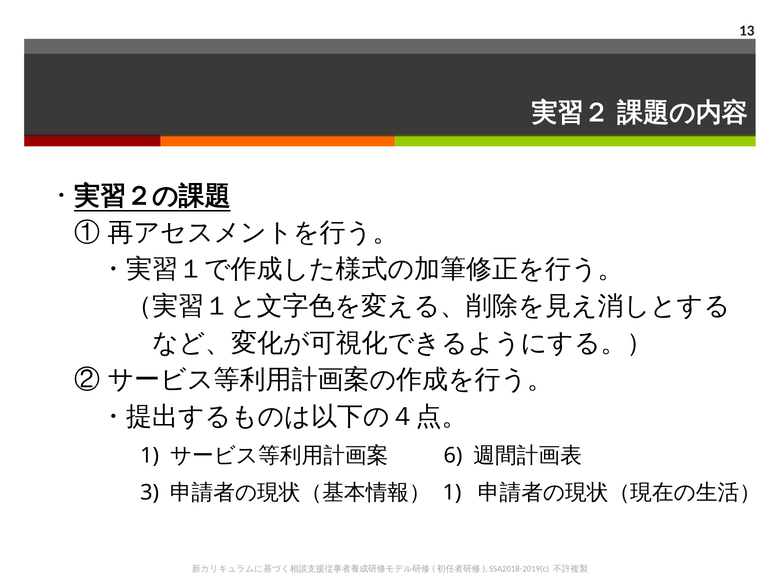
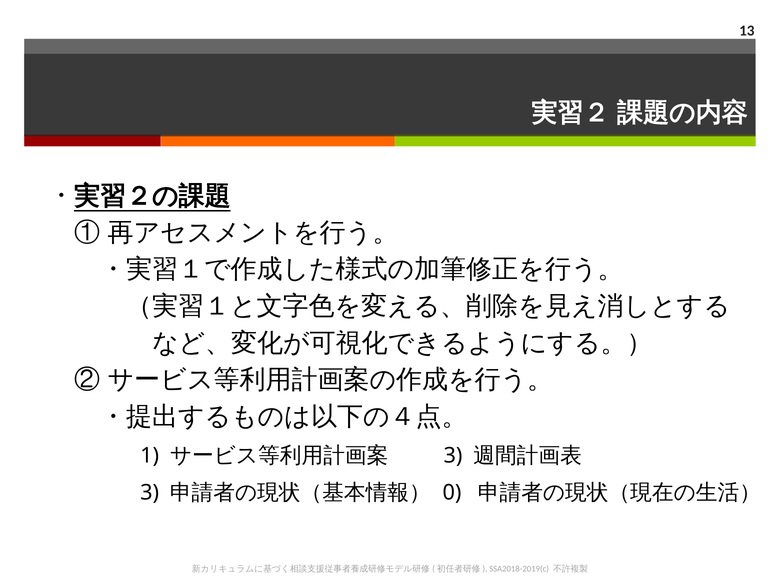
6 at (453, 456): 6 -> 3
1 at (452, 493): 1 -> 0
